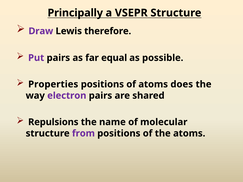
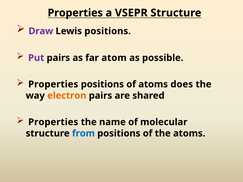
Principally at (75, 13): Principally -> Properties
Lewis therefore: therefore -> positions
equal: equal -> atom
electron colour: purple -> orange
Repulsions at (53, 122): Repulsions -> Properties
from colour: purple -> blue
